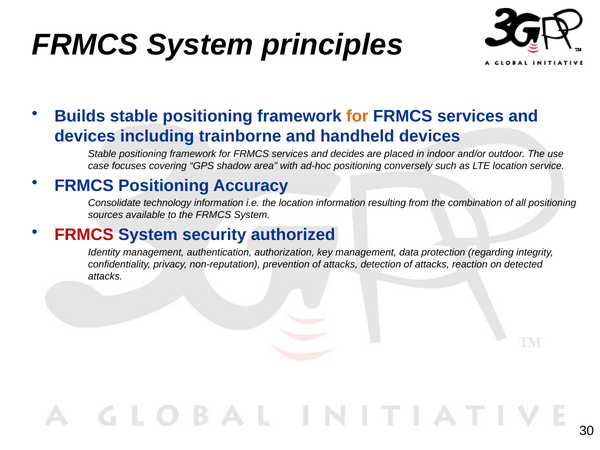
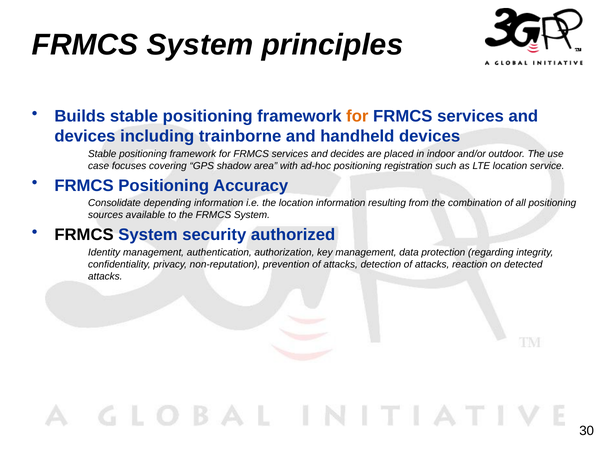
conversely: conversely -> registration
technology: technology -> depending
FRMCS at (84, 235) colour: red -> black
